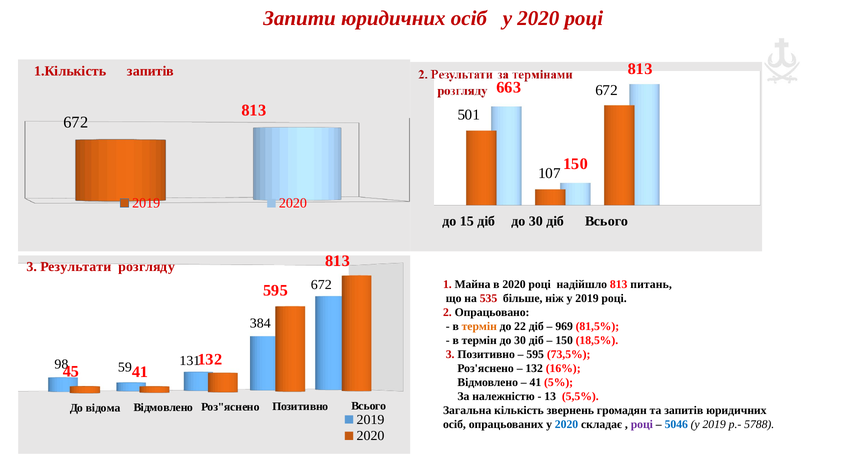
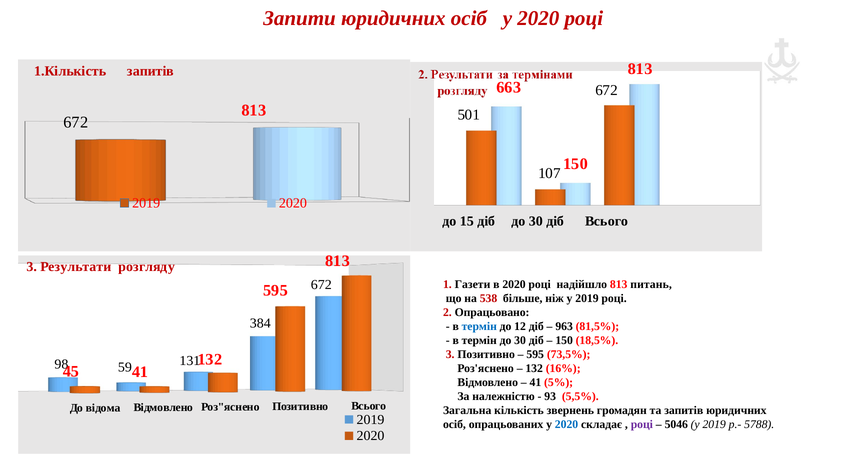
Майна: Майна -> Газети
535: 535 -> 538
термін at (479, 326) colour: orange -> blue
22: 22 -> 12
969: 969 -> 963
13: 13 -> 93
5046 colour: blue -> black
